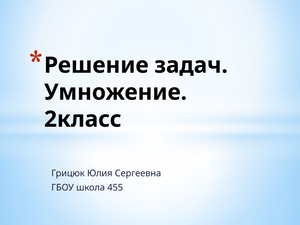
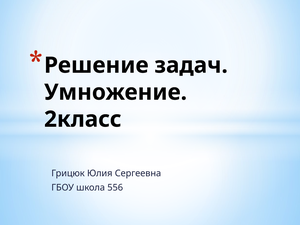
455: 455 -> 556
